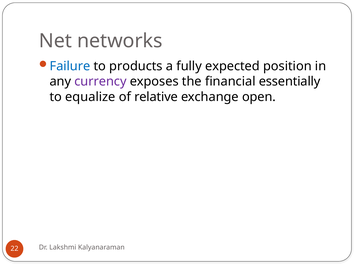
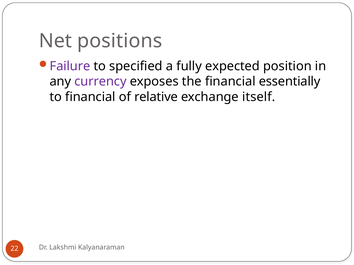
networks: networks -> positions
Failure colour: blue -> purple
products: products -> specified
to equalize: equalize -> financial
open: open -> itself
